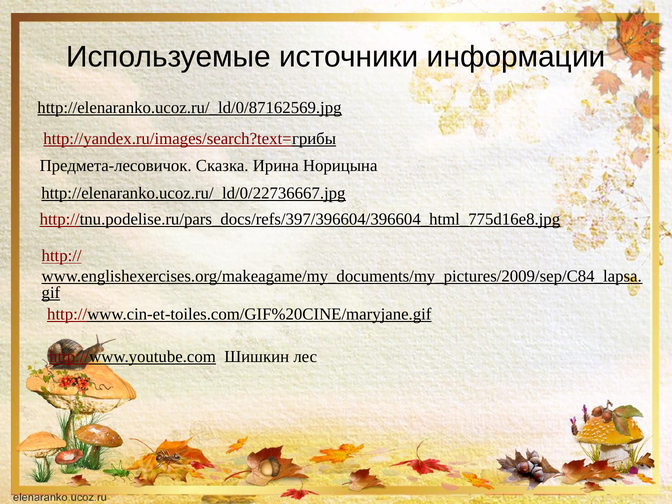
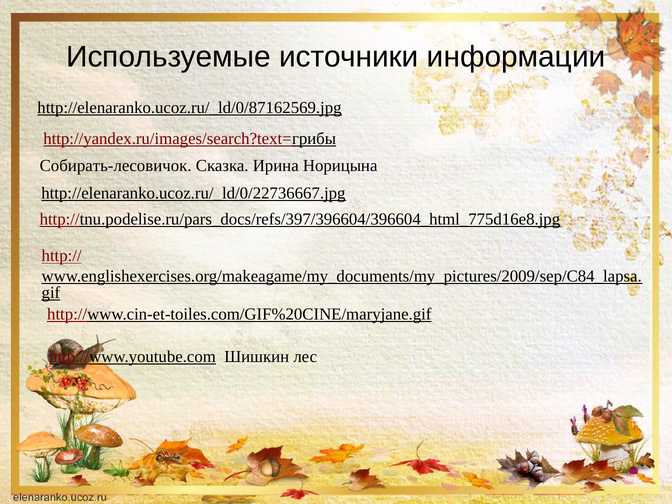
Предмета-лесовичок: Предмета-лесовичок -> Собирать-лесовичок
